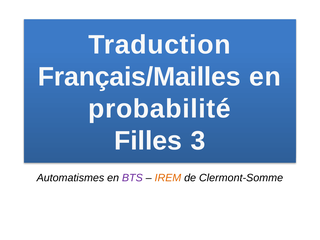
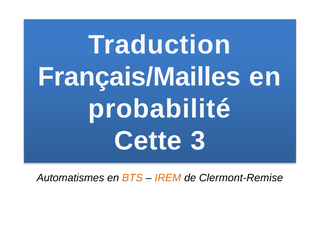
Filles: Filles -> Cette
BTS colour: purple -> orange
Clermont-Somme: Clermont-Somme -> Clermont-Remise
